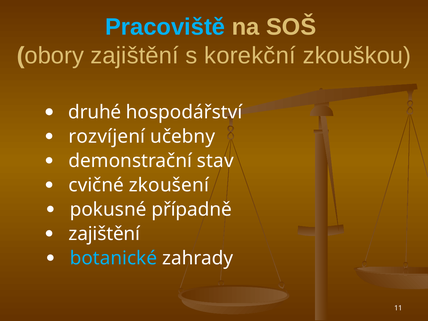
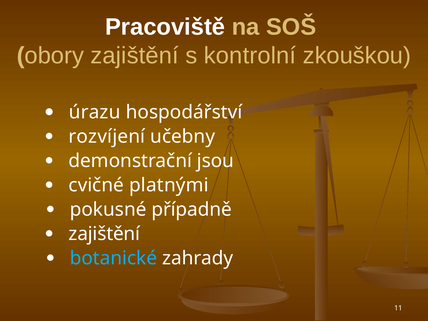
Pracoviště colour: light blue -> white
korekční: korekční -> kontrolní
druhé: druhé -> úrazu
stav: stav -> jsou
zkoušení: zkoušení -> platnými
